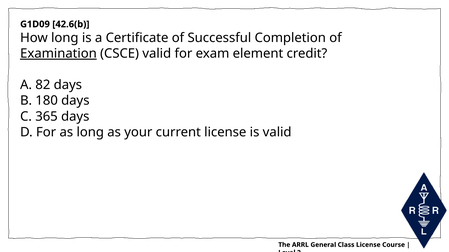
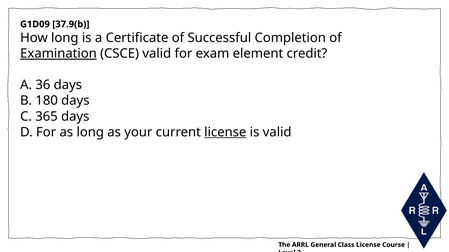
42.6(b: 42.6(b -> 37.9(b
82: 82 -> 36
license at (225, 132) underline: none -> present
